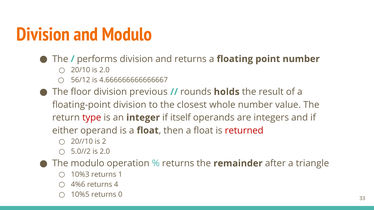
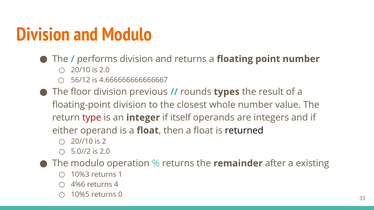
holds: holds -> types
returned colour: red -> black
triangle: triangle -> existing
